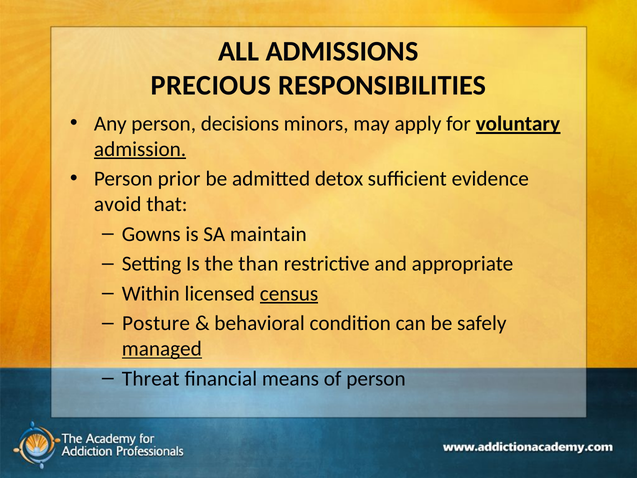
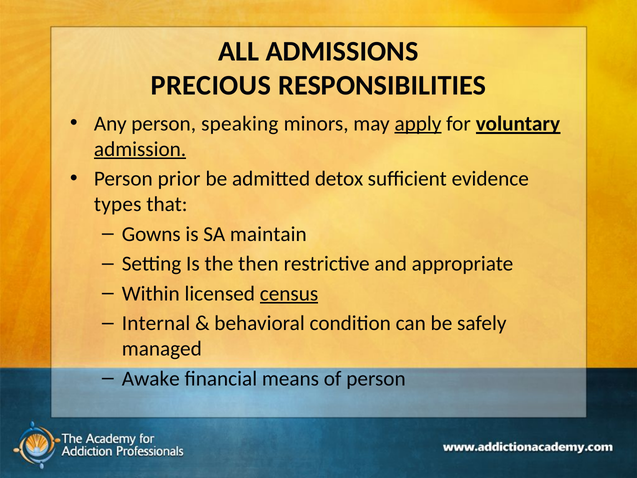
decisions: decisions -> speaking
apply underline: none -> present
avoid: avoid -> types
than: than -> then
Posture: Posture -> Internal
managed underline: present -> none
Threat: Threat -> Awake
